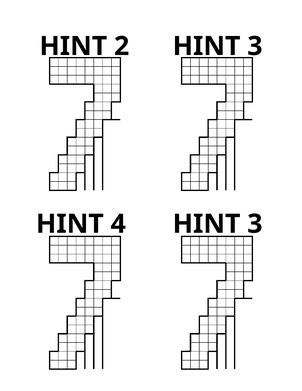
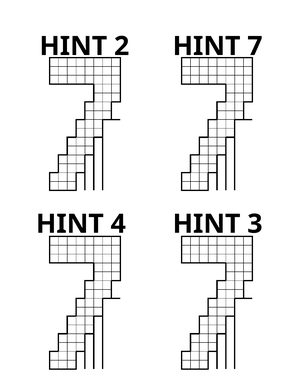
2 HINT 3: 3 -> 7
